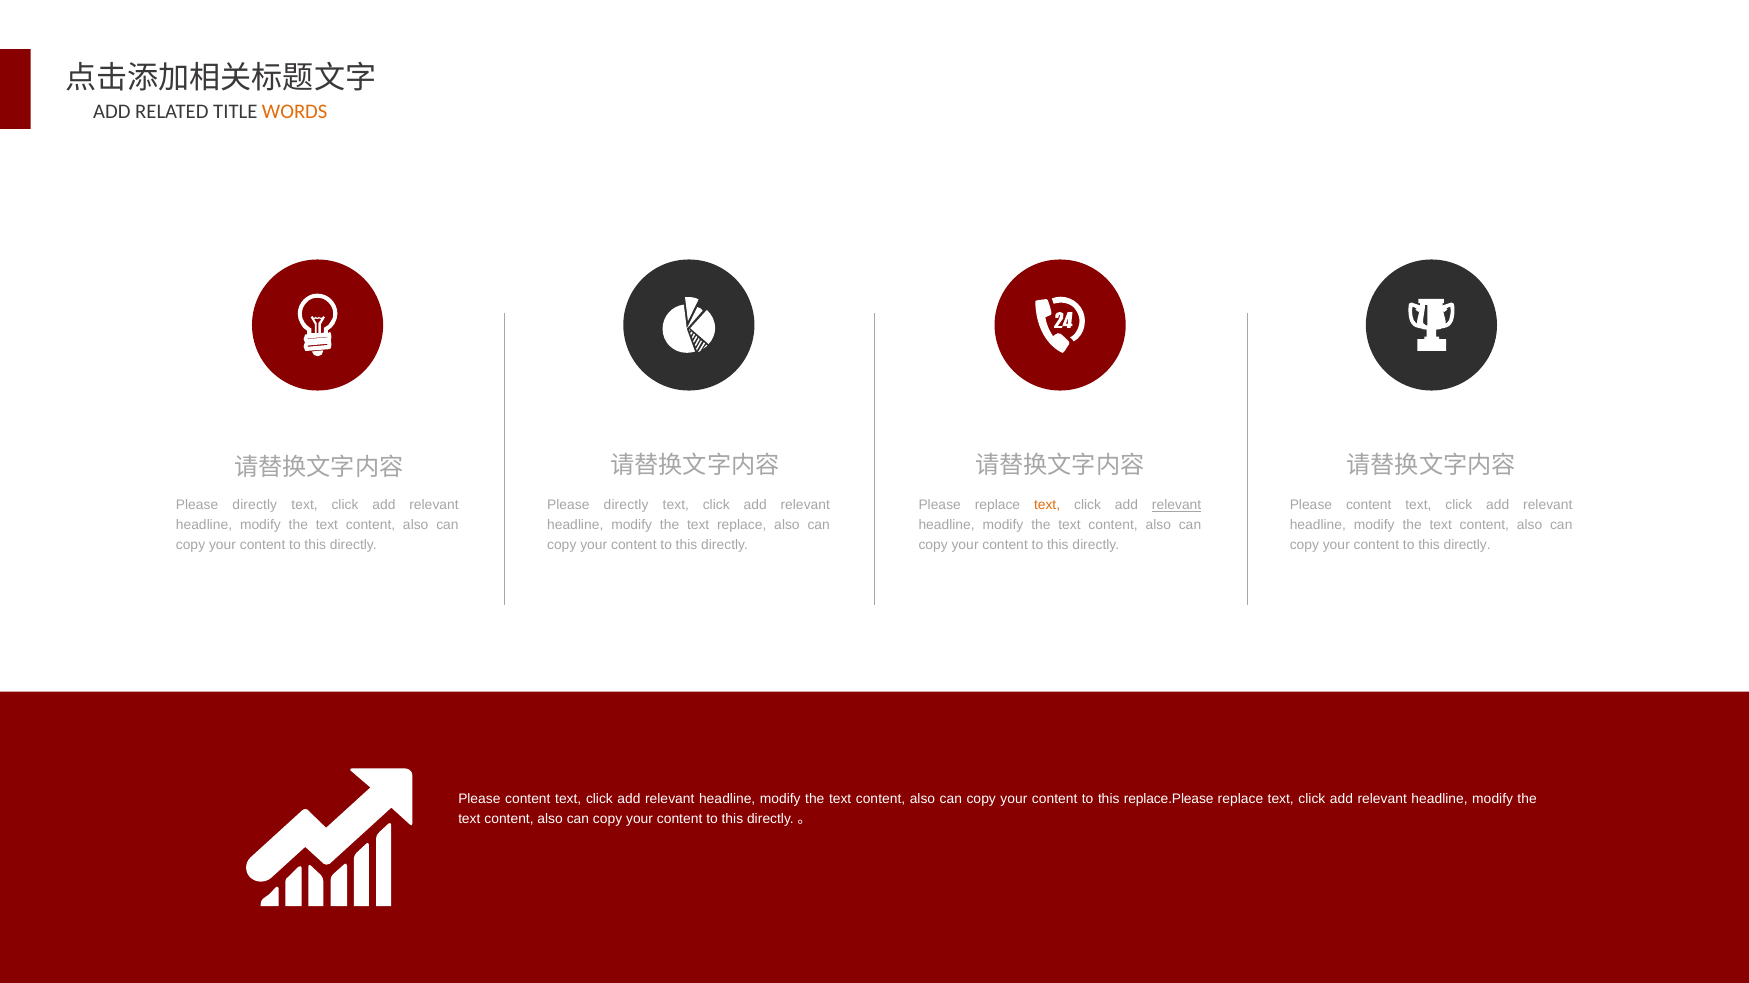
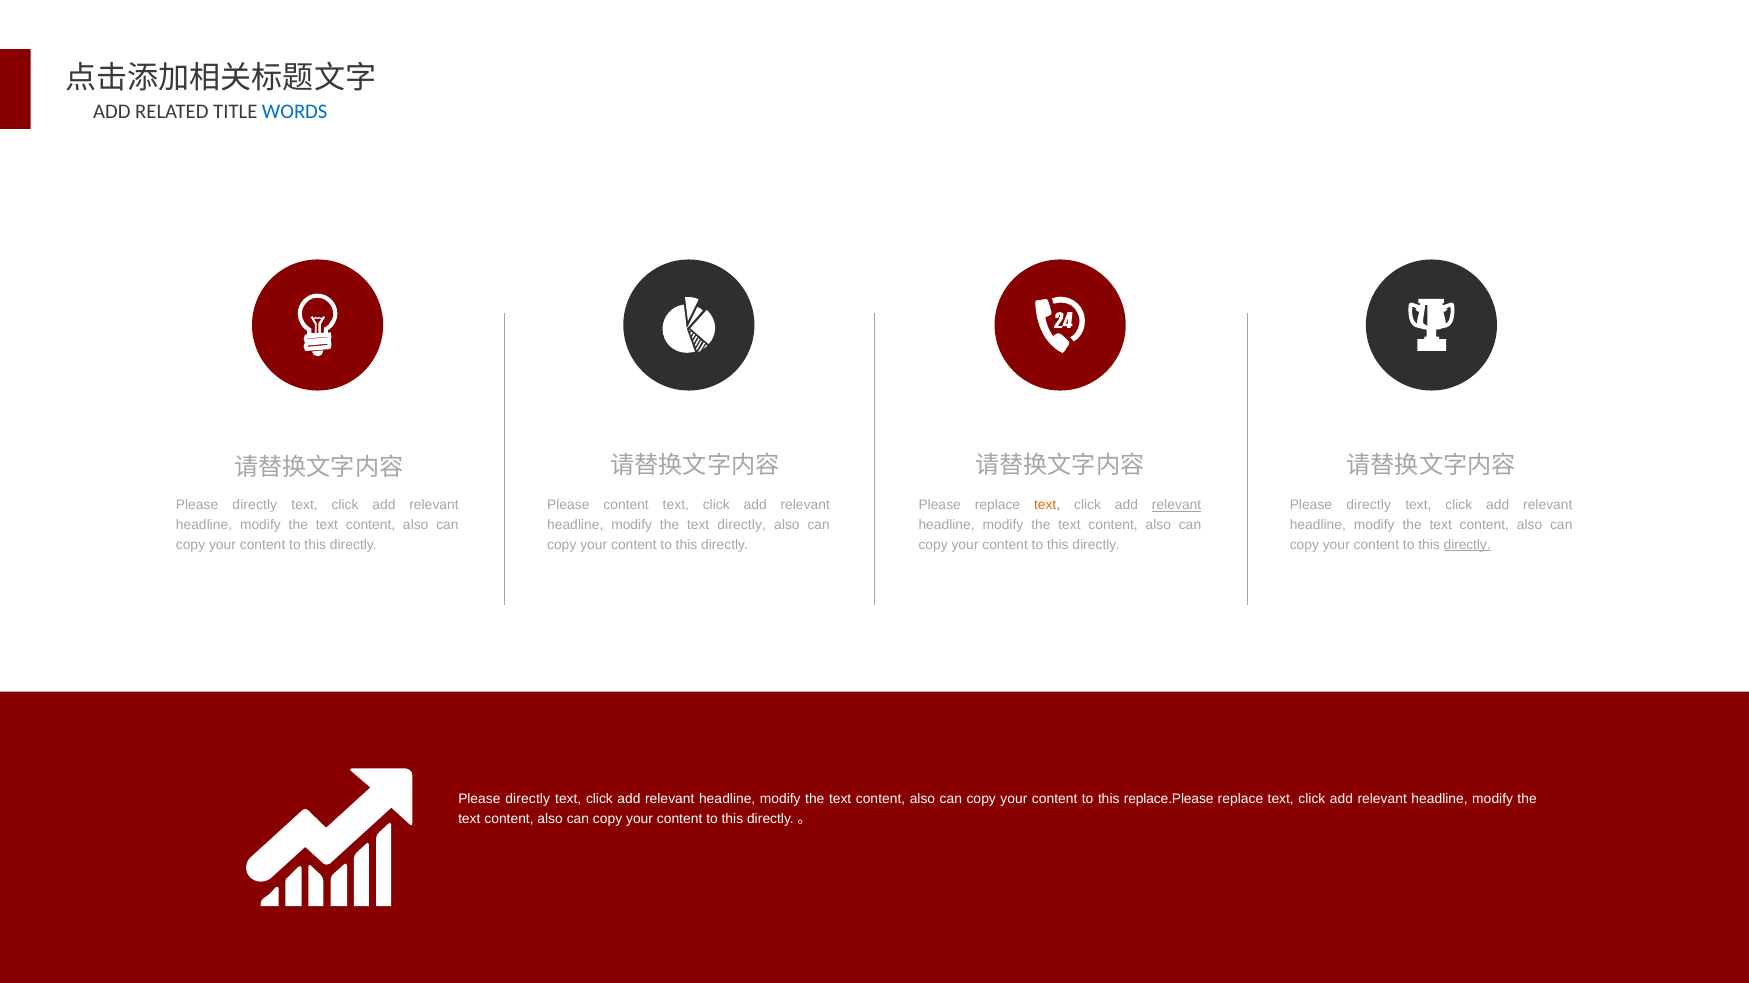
WORDS colour: orange -> blue
directly at (626, 505): directly -> content
content at (1369, 505): content -> directly
text replace: replace -> directly
directly at (1467, 545) underline: none -> present
content at (528, 800): content -> directly
